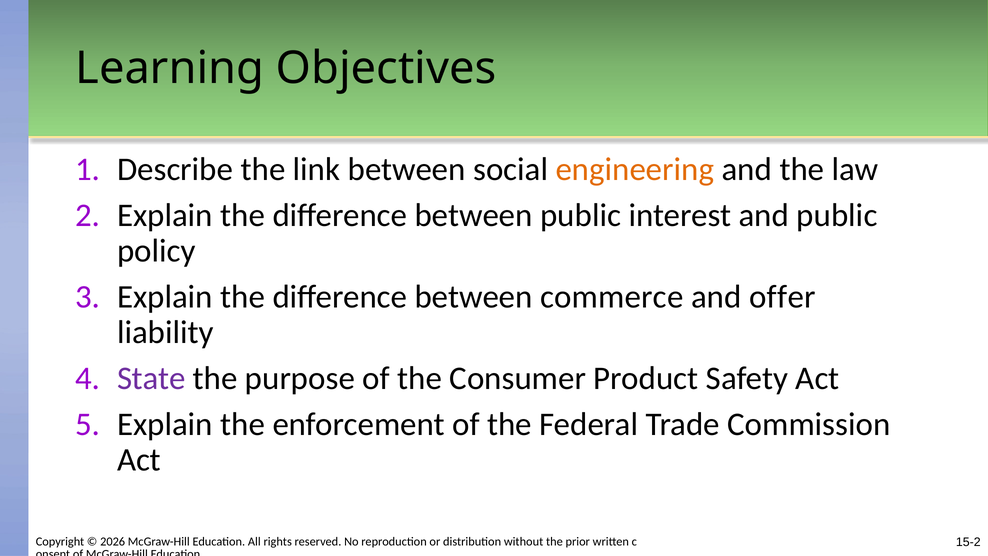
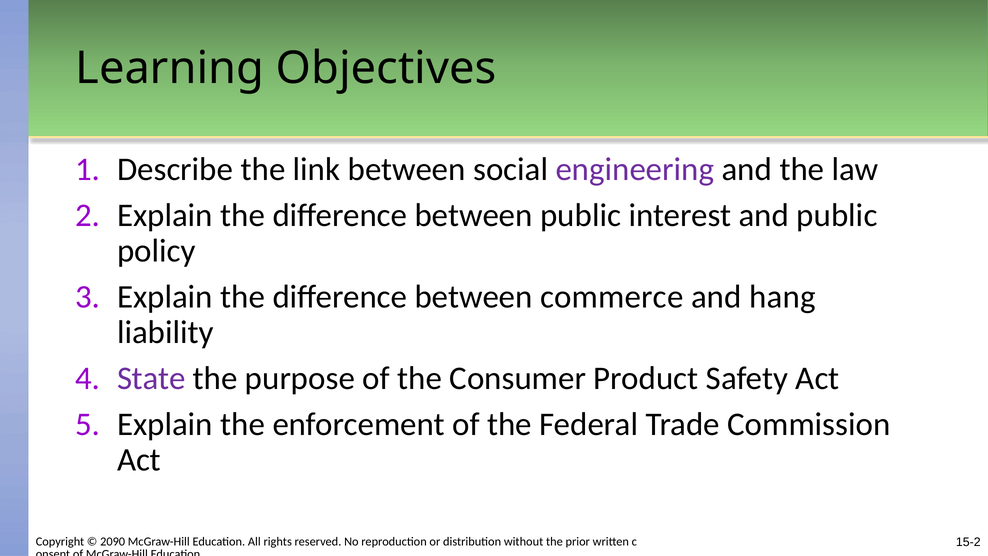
engineering colour: orange -> purple
offer: offer -> hang
2026: 2026 -> 2090
